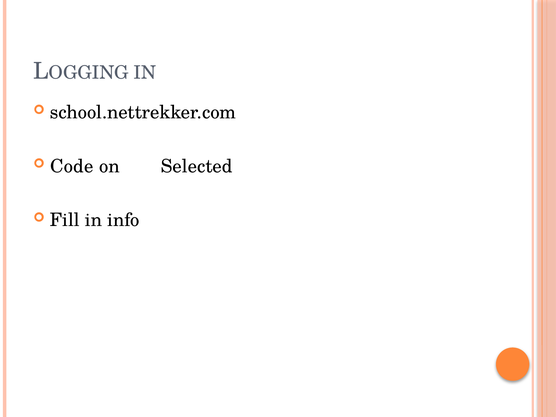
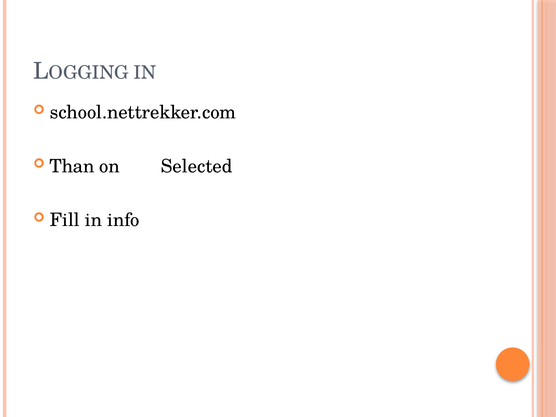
Code: Code -> Than
